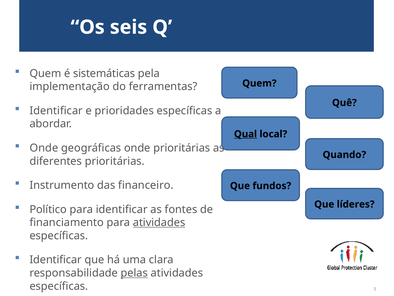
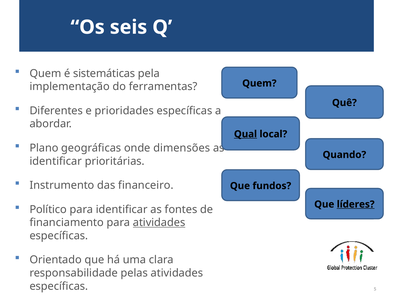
Identificar at (56, 111): Identificar -> Diferentes
Onde at (44, 148): Onde -> Plano
onde prioritárias: prioritárias -> dimensões
diferentes at (56, 161): diferentes -> identificar
líderes underline: none -> present
Identificar at (56, 259): Identificar -> Orientado
pelas underline: present -> none
